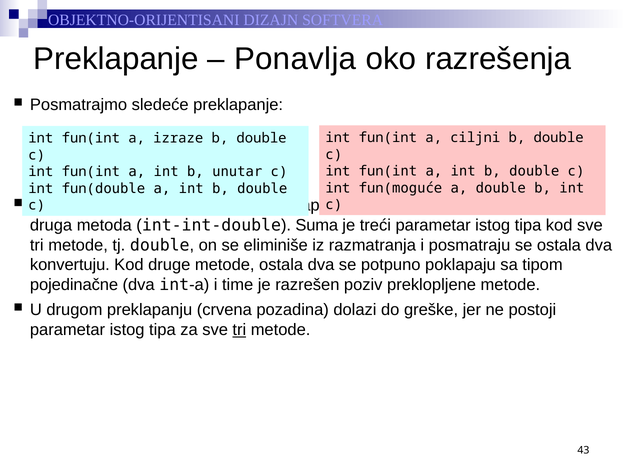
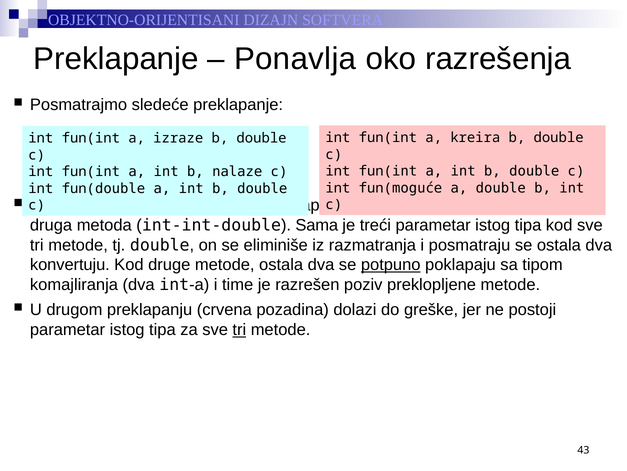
ciljni: ciljni -> kreira
unutar: unutar -> nalaze
Suma: Suma -> Sama
potpuno underline: none -> present
pojedinačne: pojedinačne -> komajliranja
